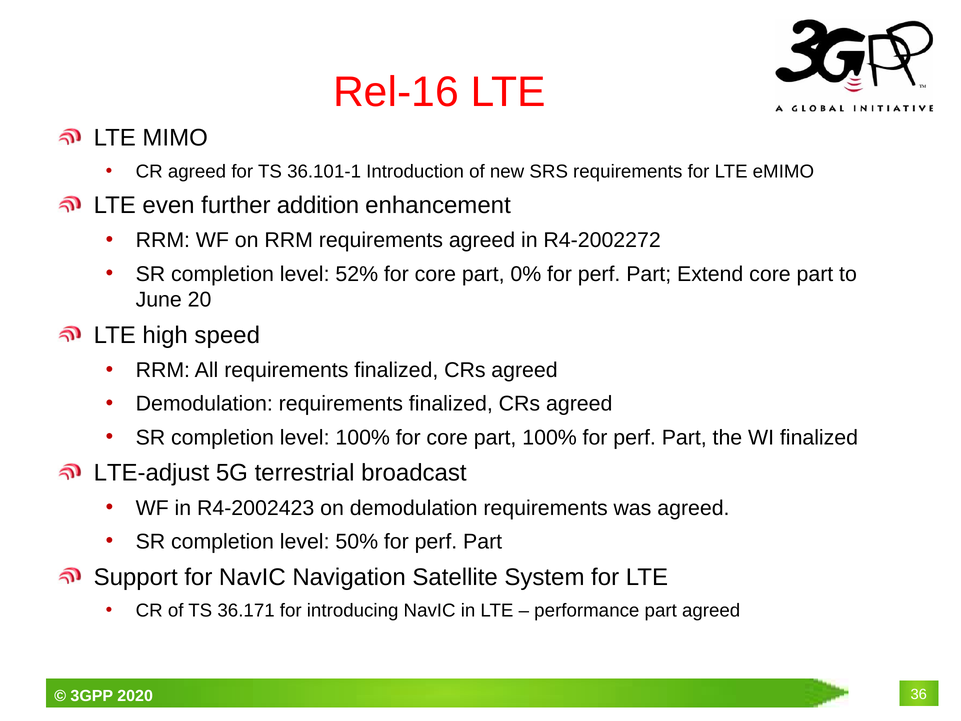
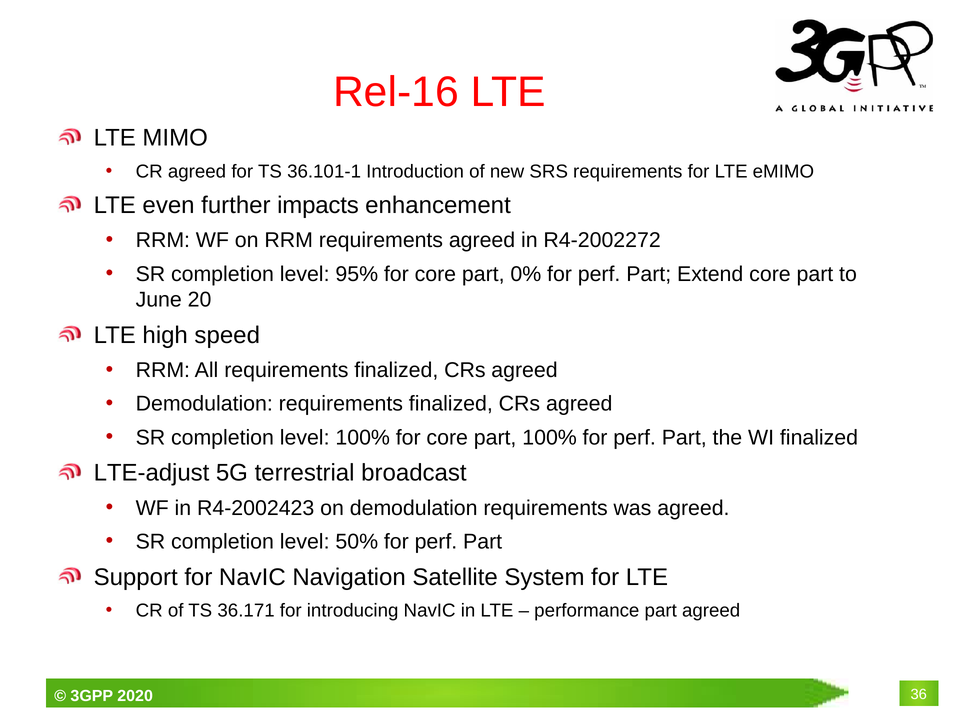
addition: addition -> impacts
52%: 52% -> 95%
